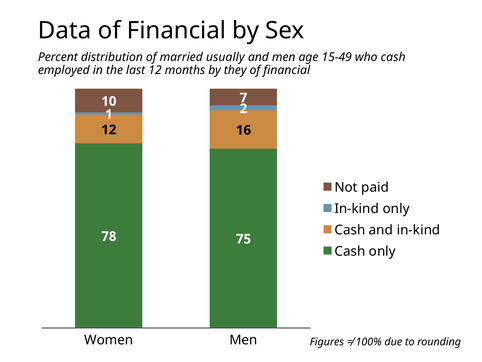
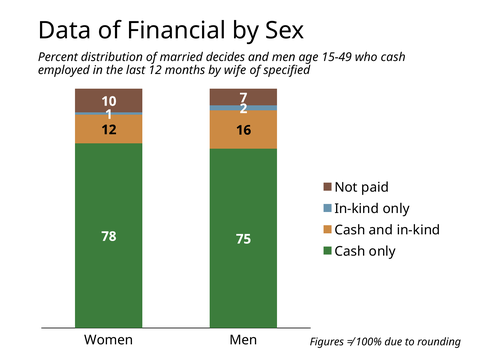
usually: usually -> decides
they: they -> wife
financial at (287, 70): financial -> specified
